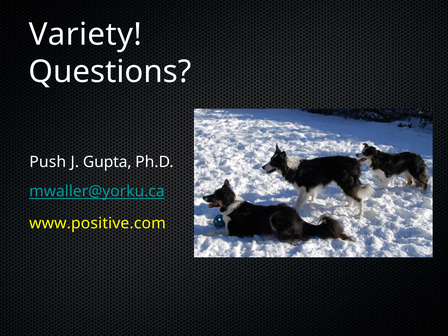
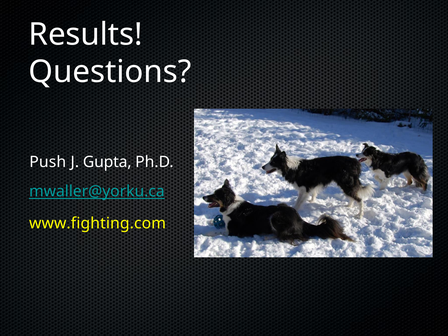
Variety: Variety -> Results
www.positive.com: www.positive.com -> www.fighting.com
